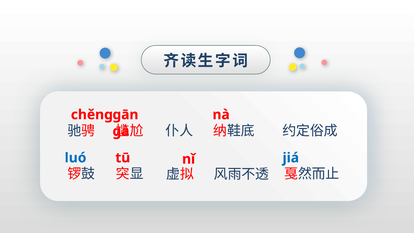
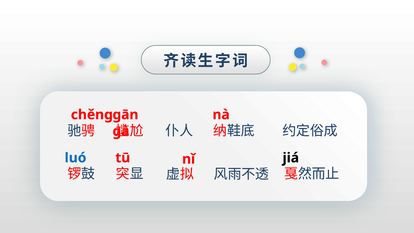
jiá colour: blue -> black
